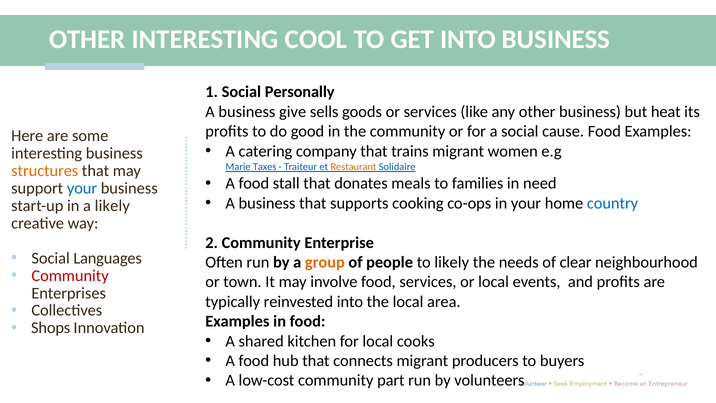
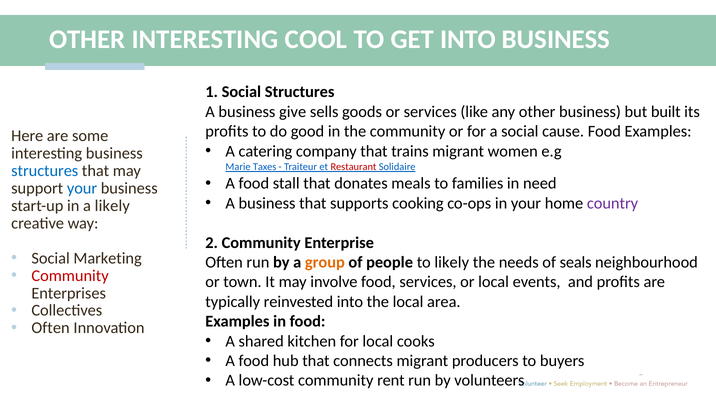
Social Personally: Personally -> Structures
heat: heat -> built
Restaurant colour: orange -> red
structures at (45, 171) colour: orange -> blue
country colour: blue -> purple
Languages: Languages -> Marketing
clear: clear -> seals
Shops at (51, 328): Shops -> Often
part: part -> rent
